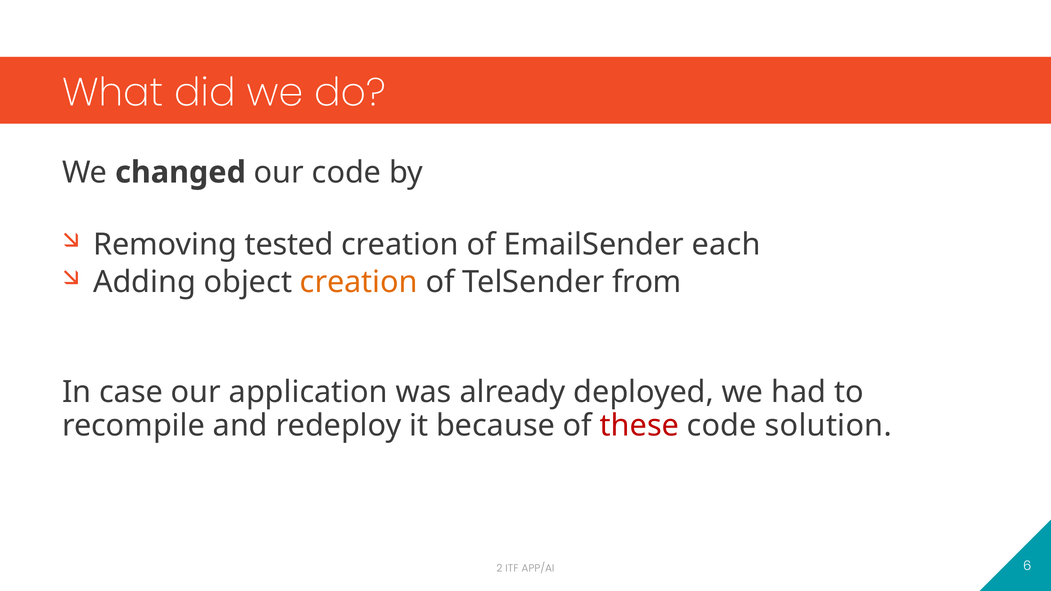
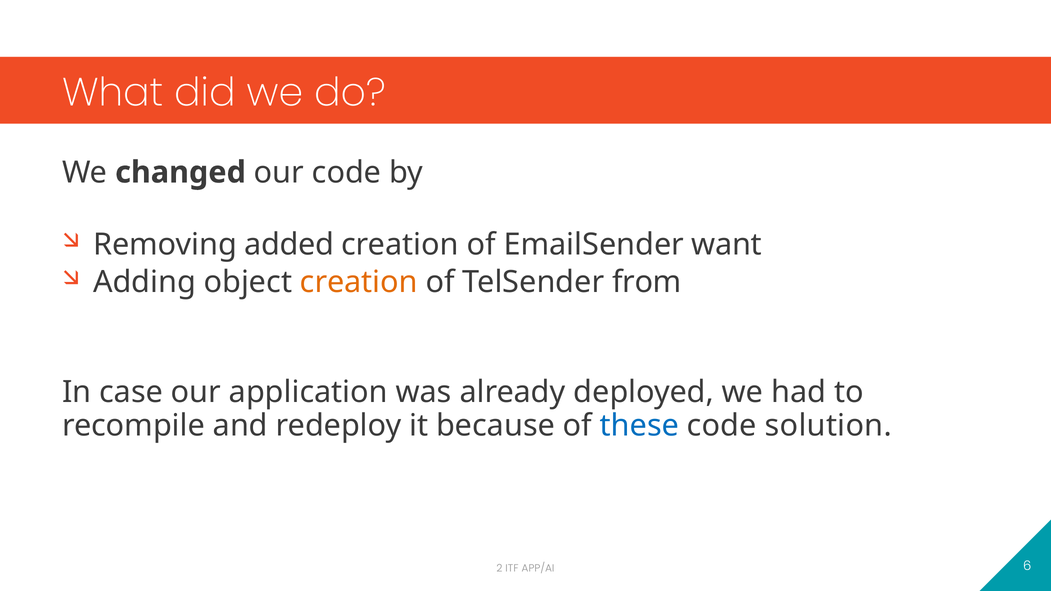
tested: tested -> added
each: each -> want
these colour: red -> blue
